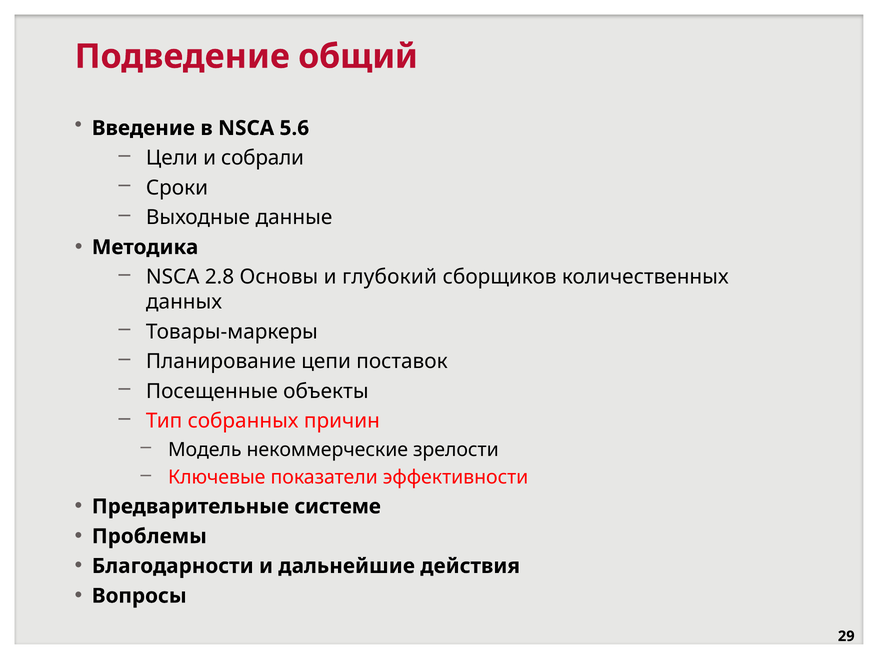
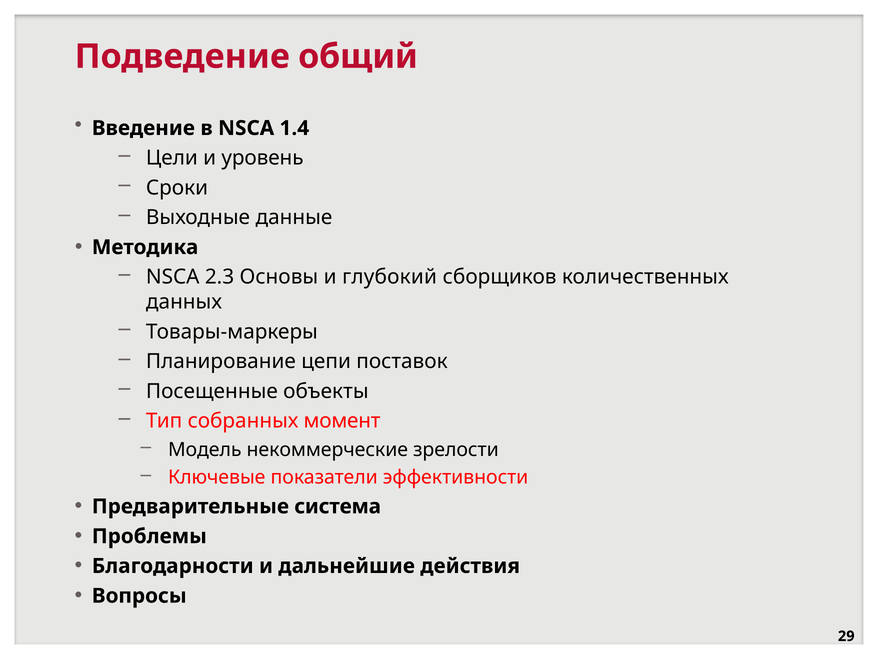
5.6: 5.6 -> 1.4
собрали: собрали -> уровень
2.8: 2.8 -> 2.3
причин: причин -> момент
системе: системе -> система
